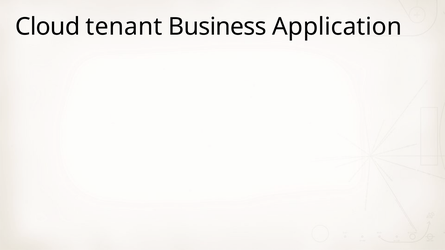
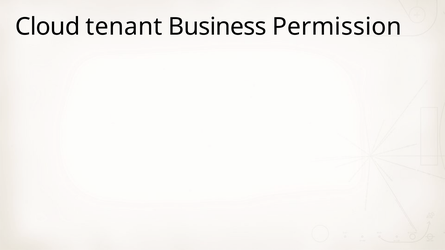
Application: Application -> Permission
